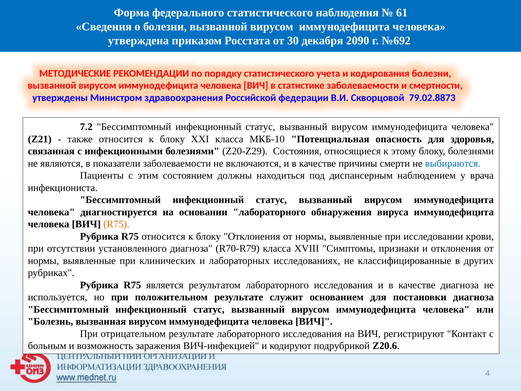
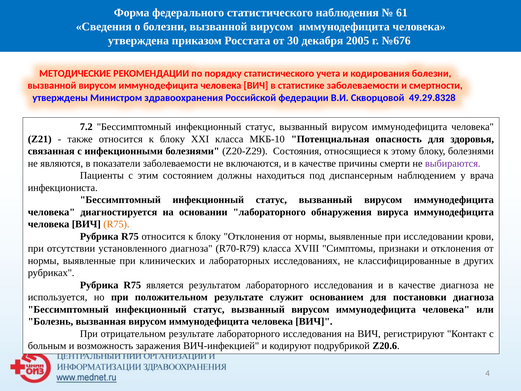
2090: 2090 -> 2005
№692: №692 -> №676
79.02.8873: 79.02.8873 -> 49.29.8328
выбираются colour: blue -> purple
